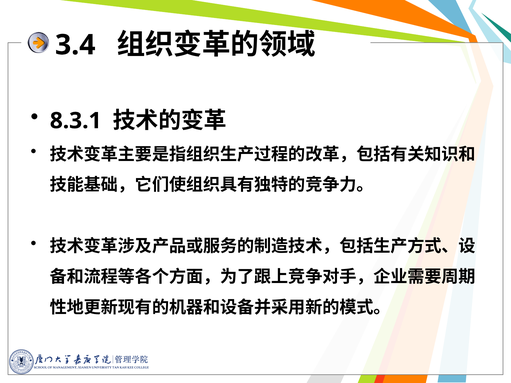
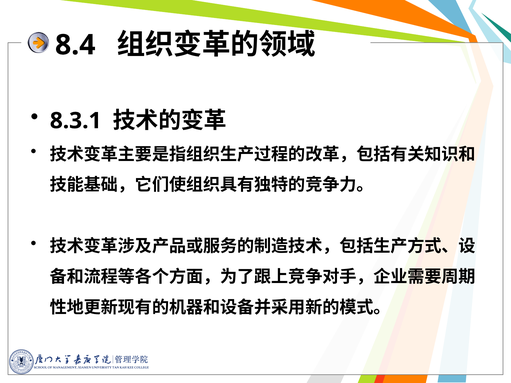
3.4: 3.4 -> 8.4
